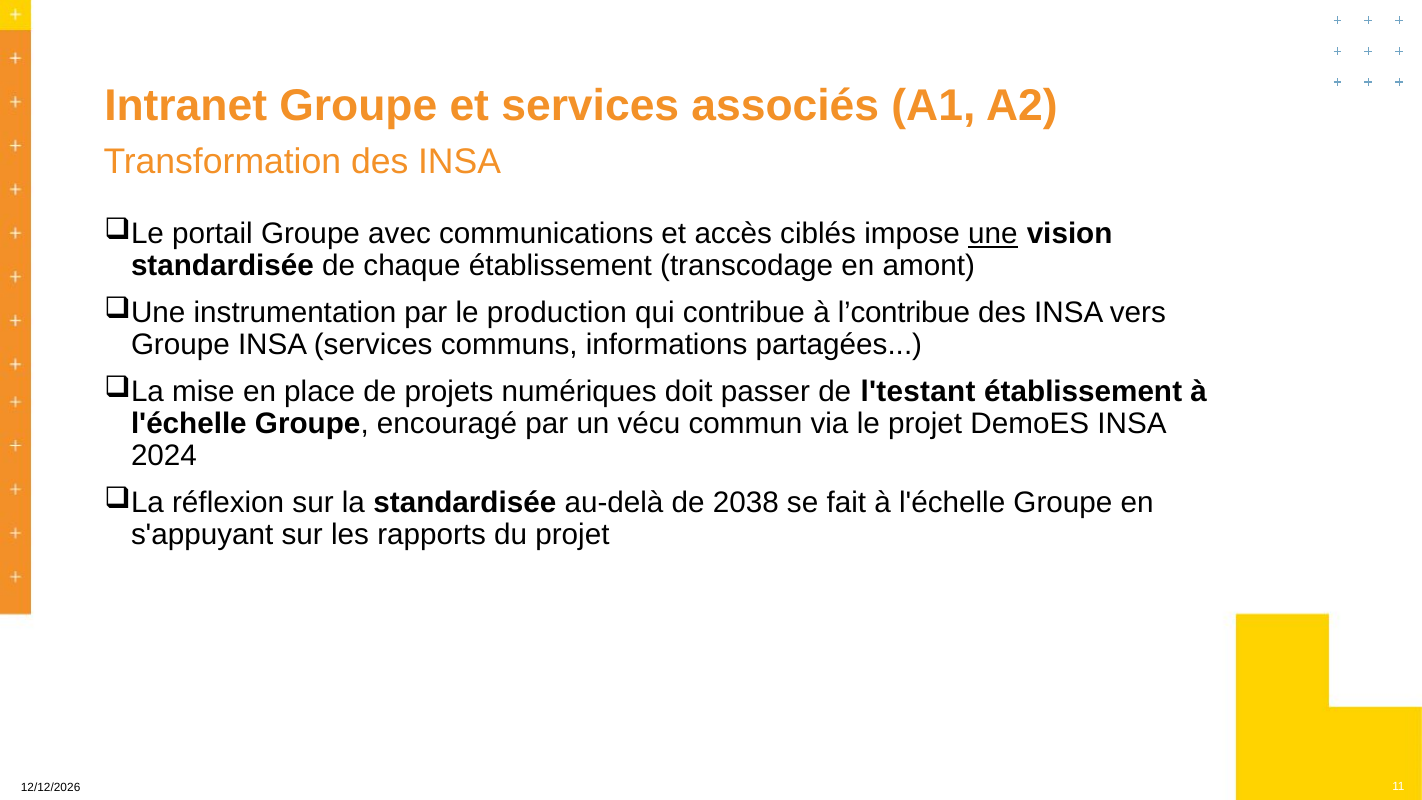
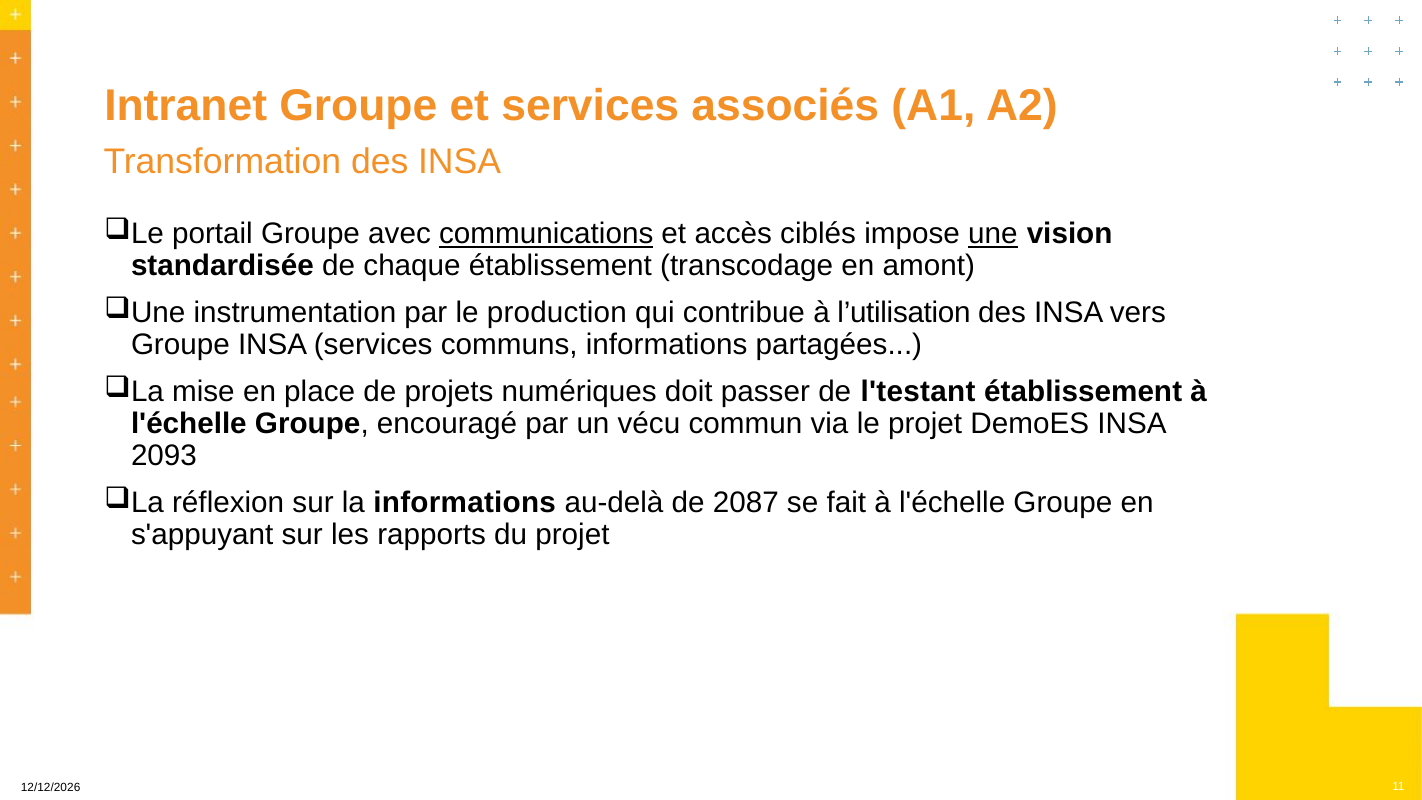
communications underline: none -> present
l’contribue: l’contribue -> l’utilisation
2024: 2024 -> 2093
la standardisée: standardisée -> informations
2038: 2038 -> 2087
